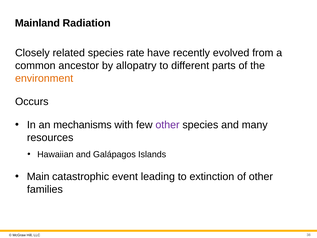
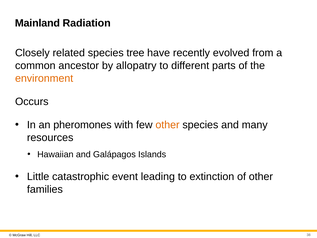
rate: rate -> tree
mechanisms: mechanisms -> pheromones
other at (168, 125) colour: purple -> orange
Main: Main -> Little
